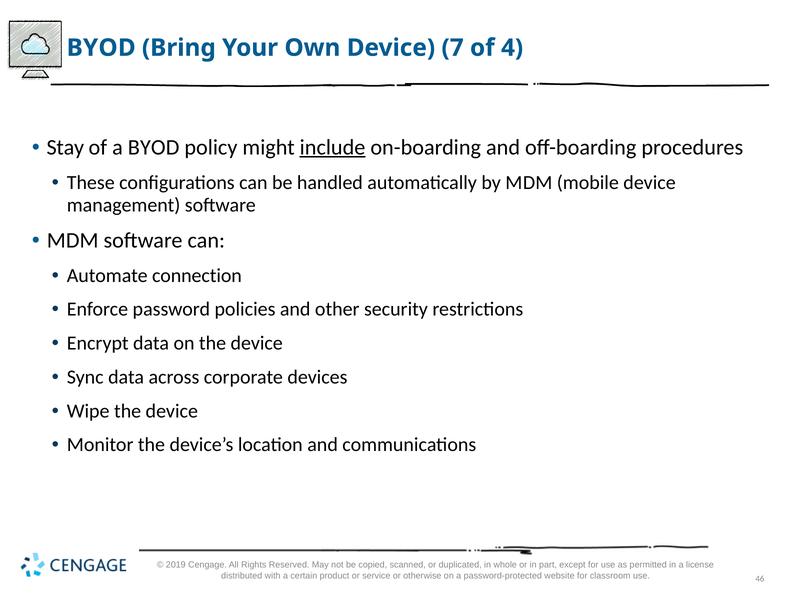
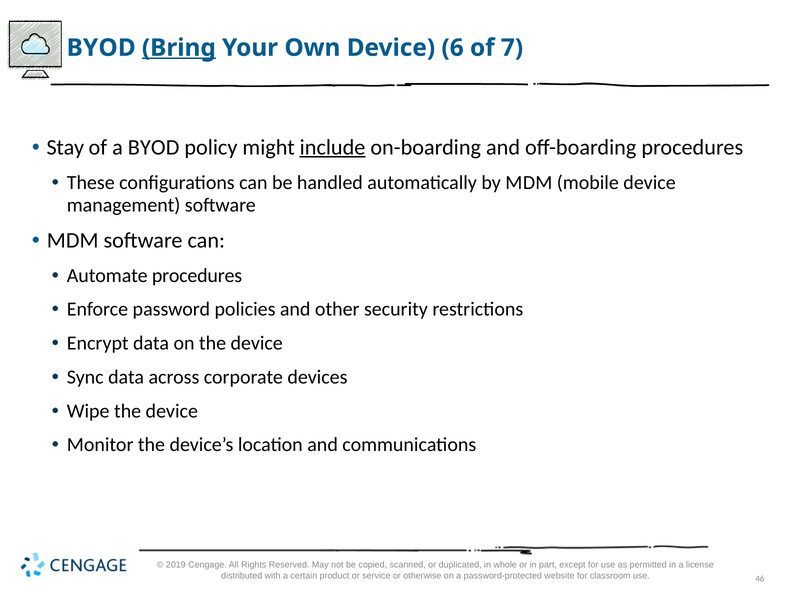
Bring underline: none -> present
7: 7 -> 6
4: 4 -> 7
Automate connection: connection -> procedures
